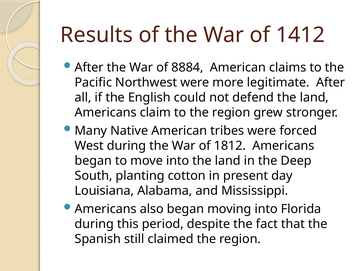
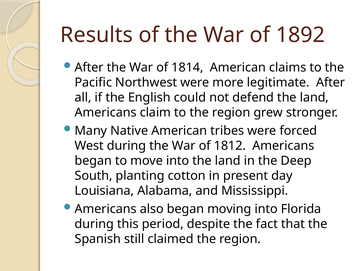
1412: 1412 -> 1892
8884: 8884 -> 1814
